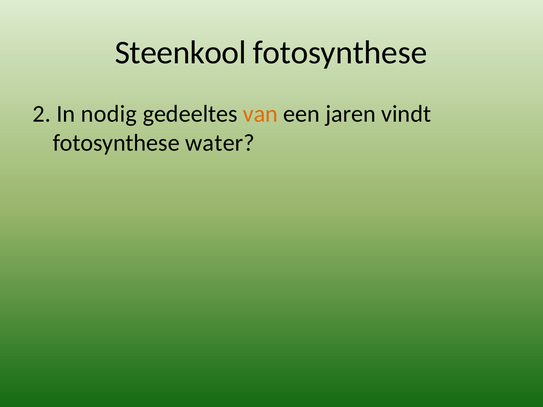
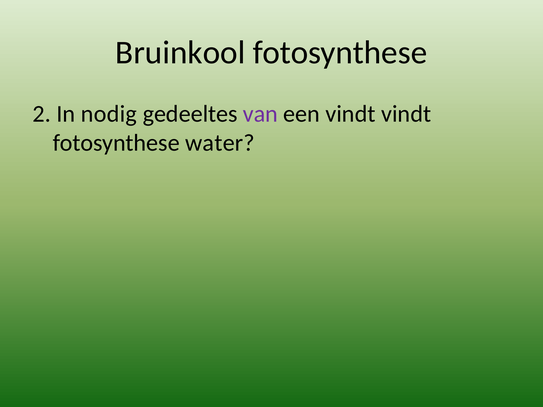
Steenkool: Steenkool -> Bruinkool
van colour: orange -> purple
een jaren: jaren -> vindt
